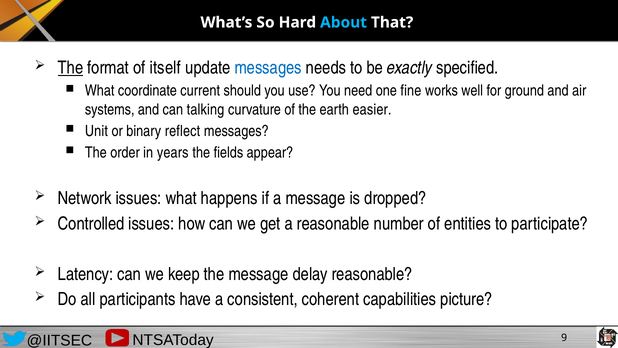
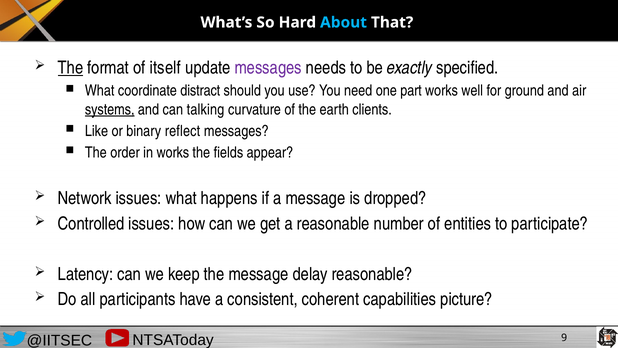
messages at (268, 68) colour: blue -> purple
current: current -> distract
fine: fine -> part
systems underline: none -> present
easier: easier -> clients
Unit: Unit -> Like
in years: years -> works
